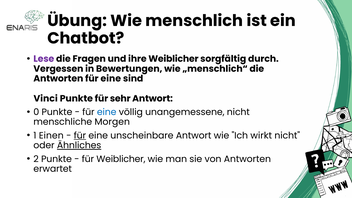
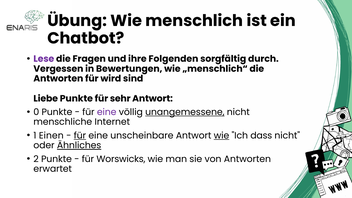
ihre Weiblicher: Weiblicher -> Folgenden
Antworten für eine: eine -> wird
Vinci: Vinci -> Liebe
eine at (107, 112) colour: blue -> purple
unangemessene underline: none -> present
Morgen: Morgen -> Internet
wie at (221, 136) underline: none -> present
wirkt: wirkt -> dass
für Weiblicher: Weiblicher -> Worswicks
